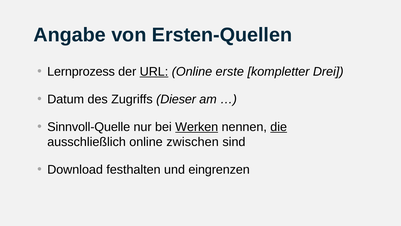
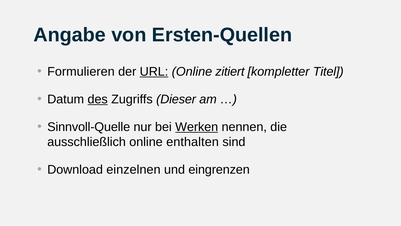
Lernprozess: Lernprozess -> Formulieren
erste: erste -> zitiert
Drei: Drei -> Titel
des underline: none -> present
die underline: present -> none
zwischen: zwischen -> enthalten
festhalten: festhalten -> einzelnen
